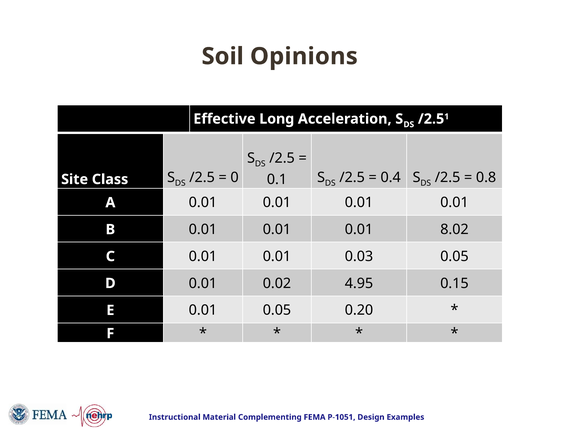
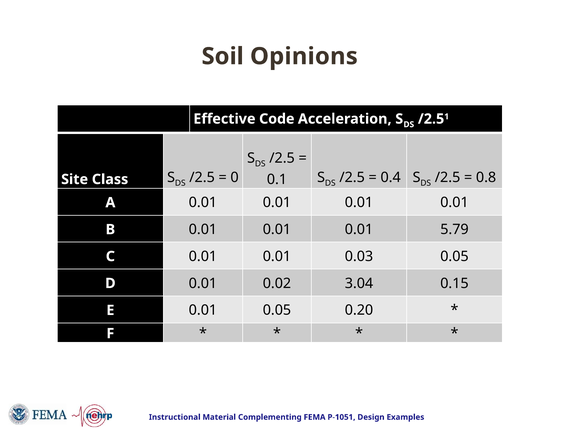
Long: Long -> Code
8.02: 8.02 -> 5.79
4.95: 4.95 -> 3.04
